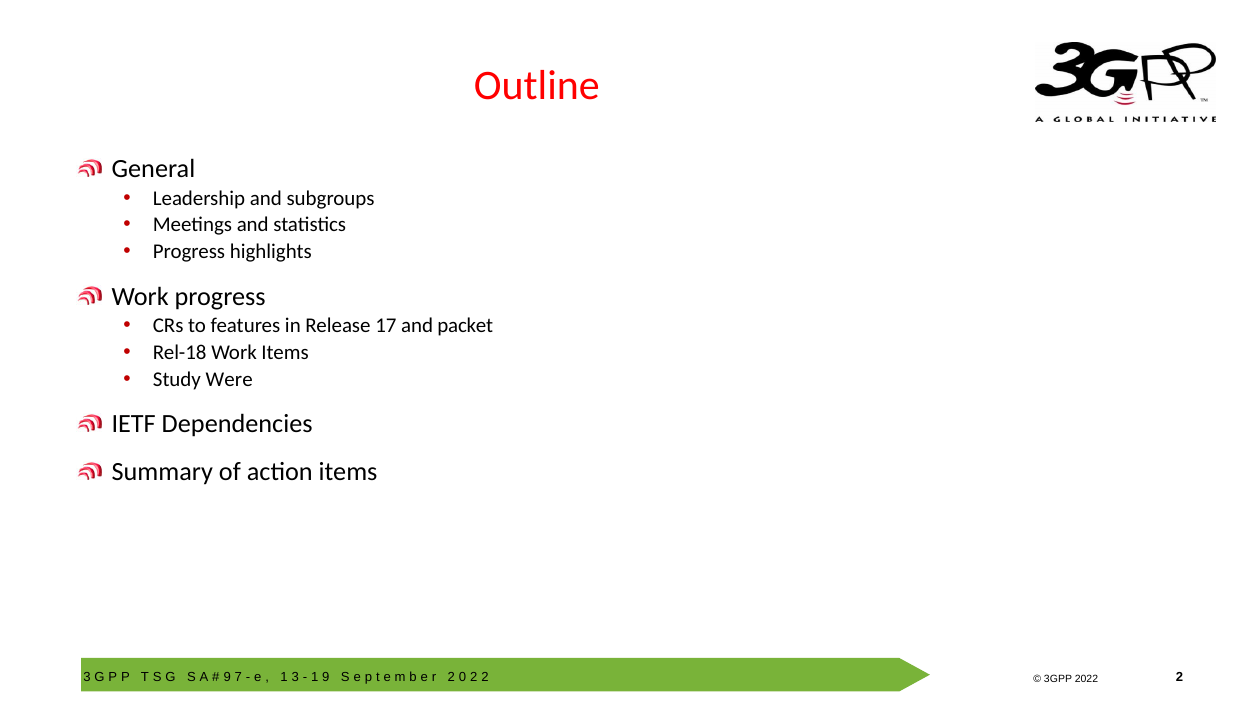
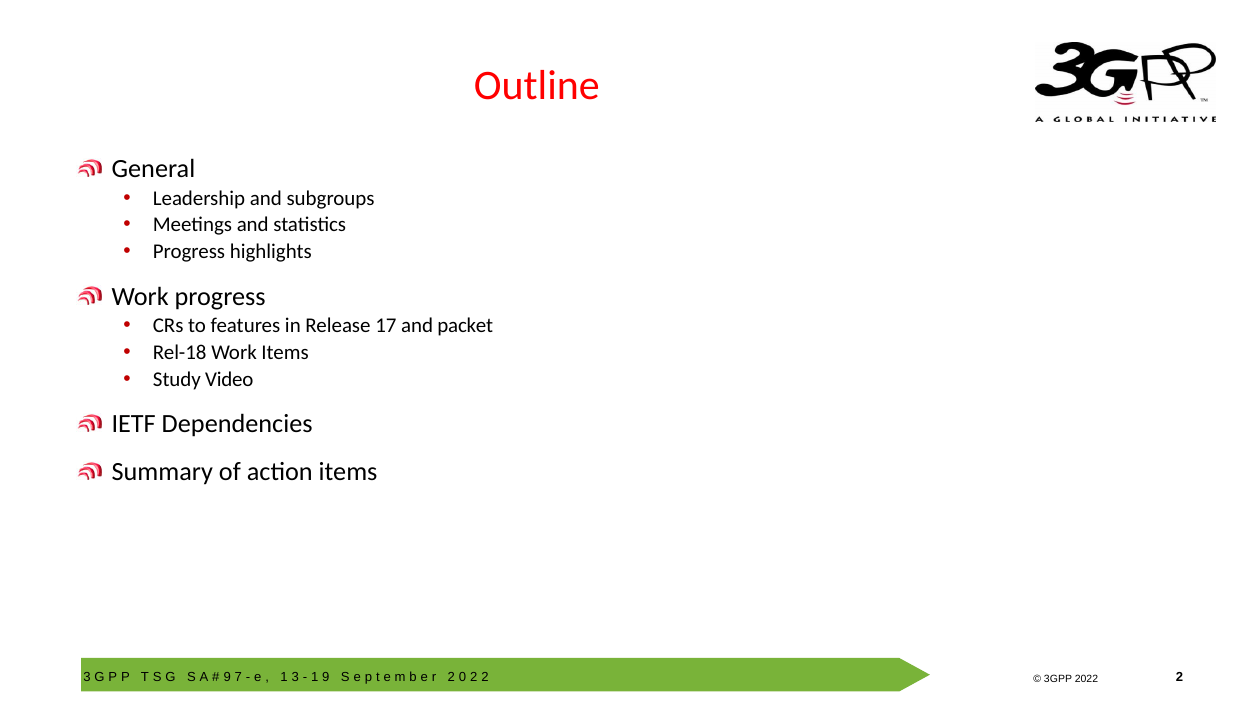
Were: Were -> Video
